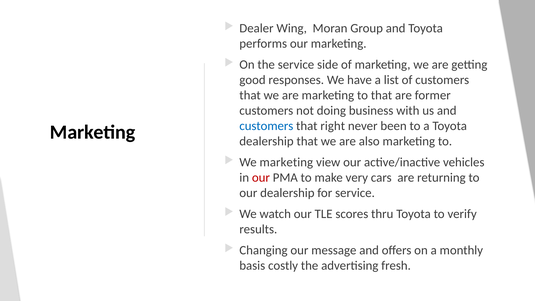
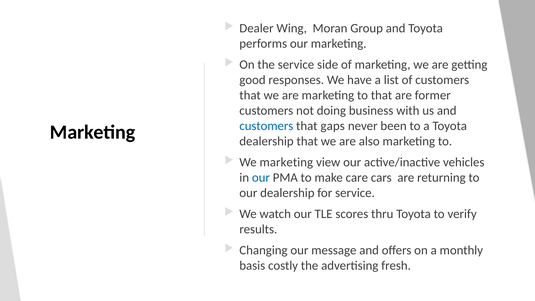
right: right -> gaps
our at (261, 178) colour: red -> blue
very: very -> care
